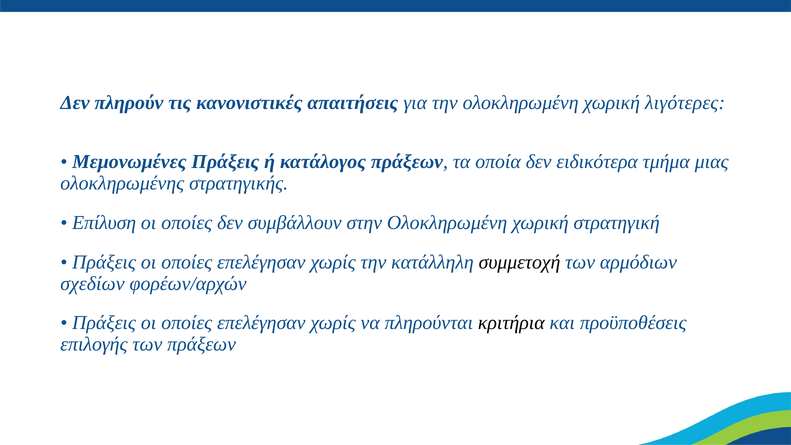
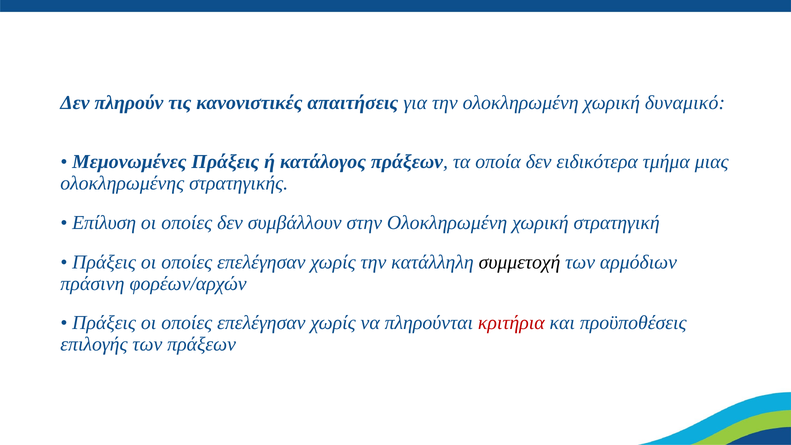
λιγότερες: λιγότερες -> δυναμικό
σχεδίων: σχεδίων -> πράσινη
κριτήρια colour: black -> red
